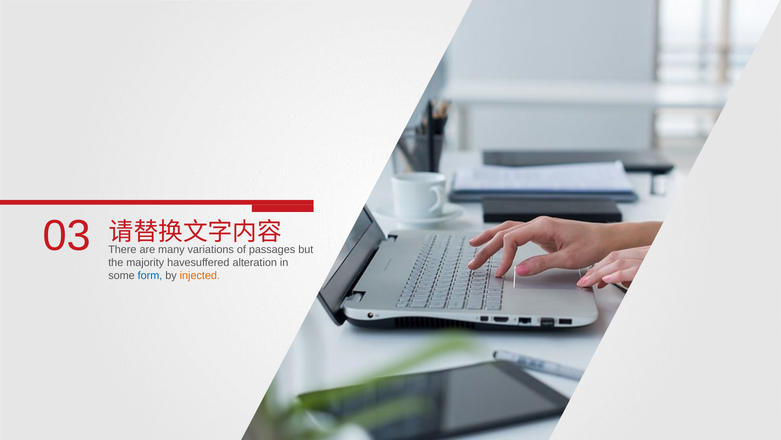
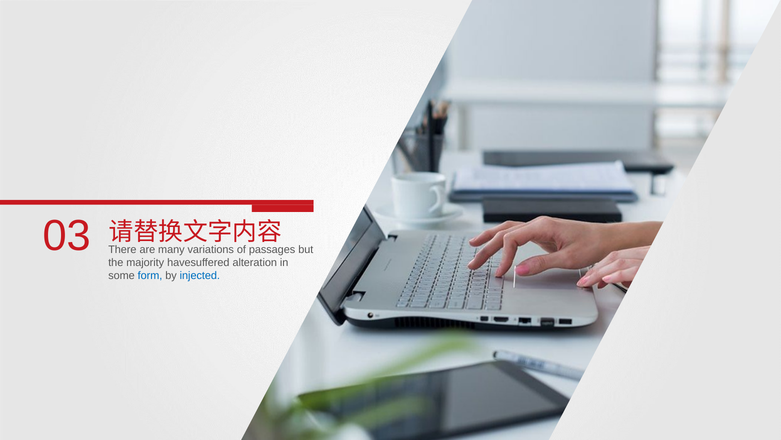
injected colour: orange -> blue
